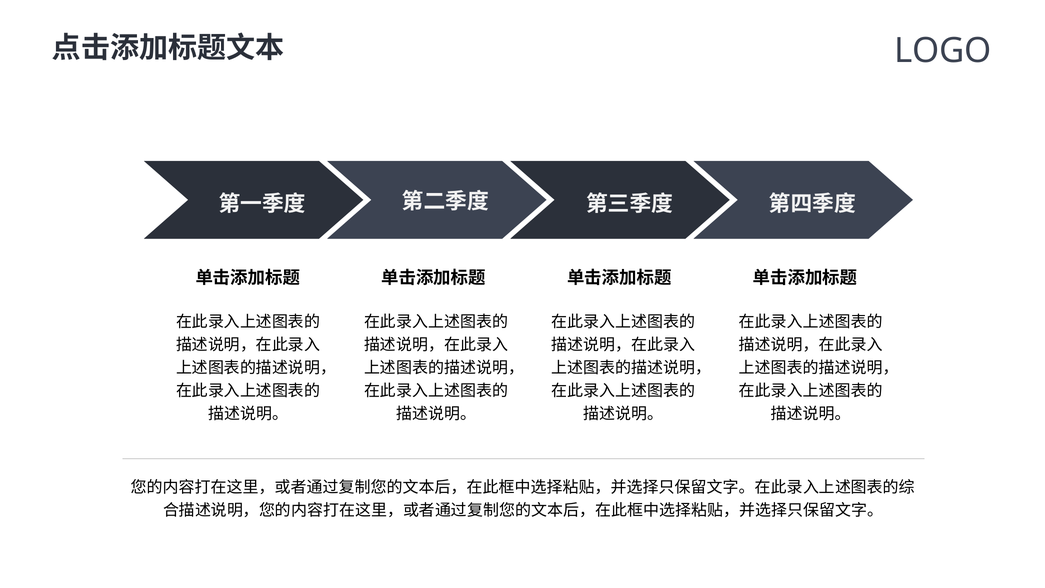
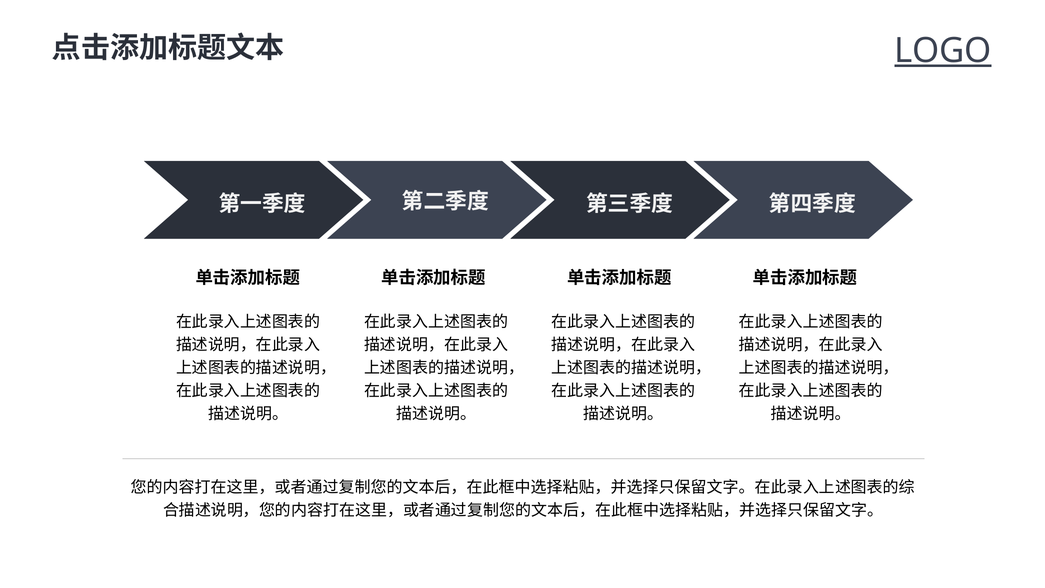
LOGO underline: none -> present
